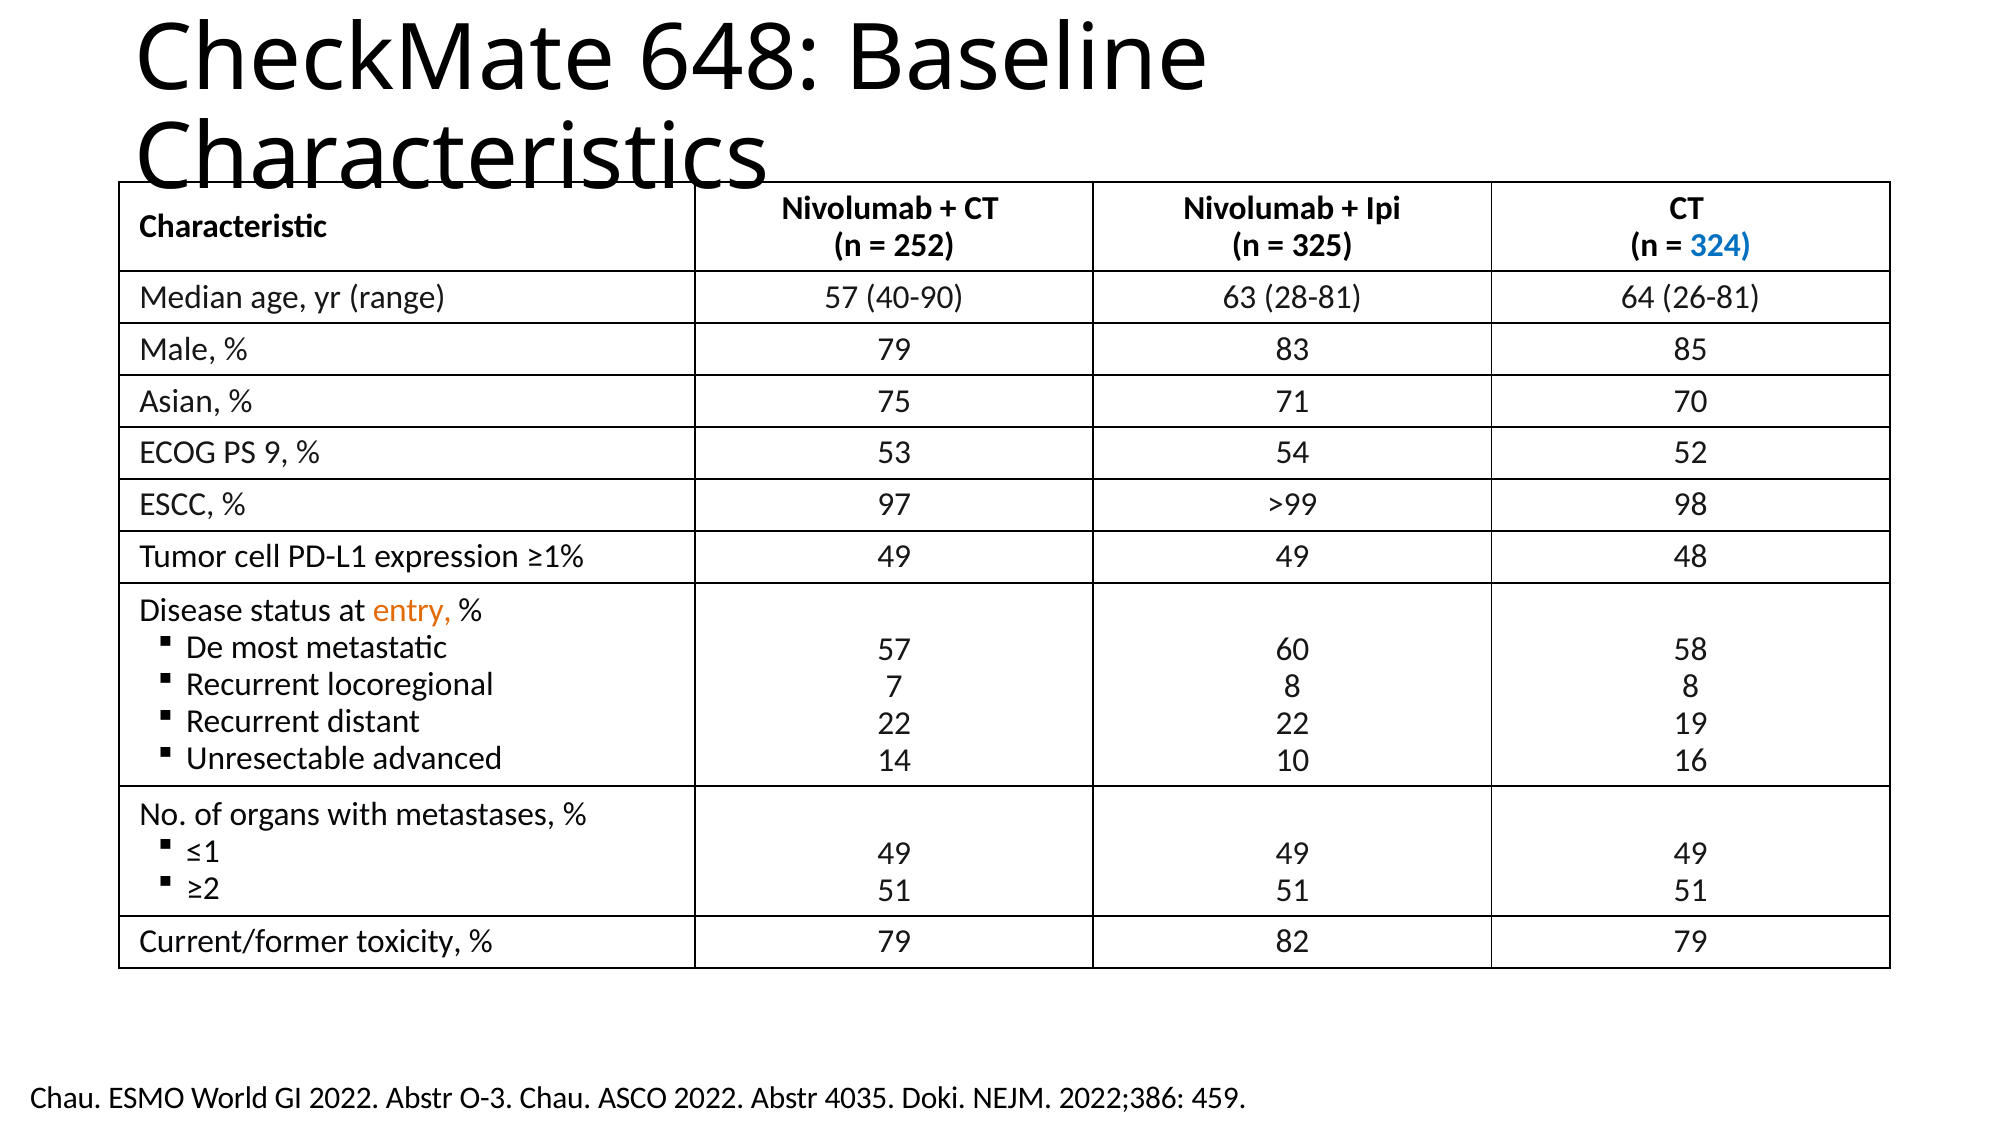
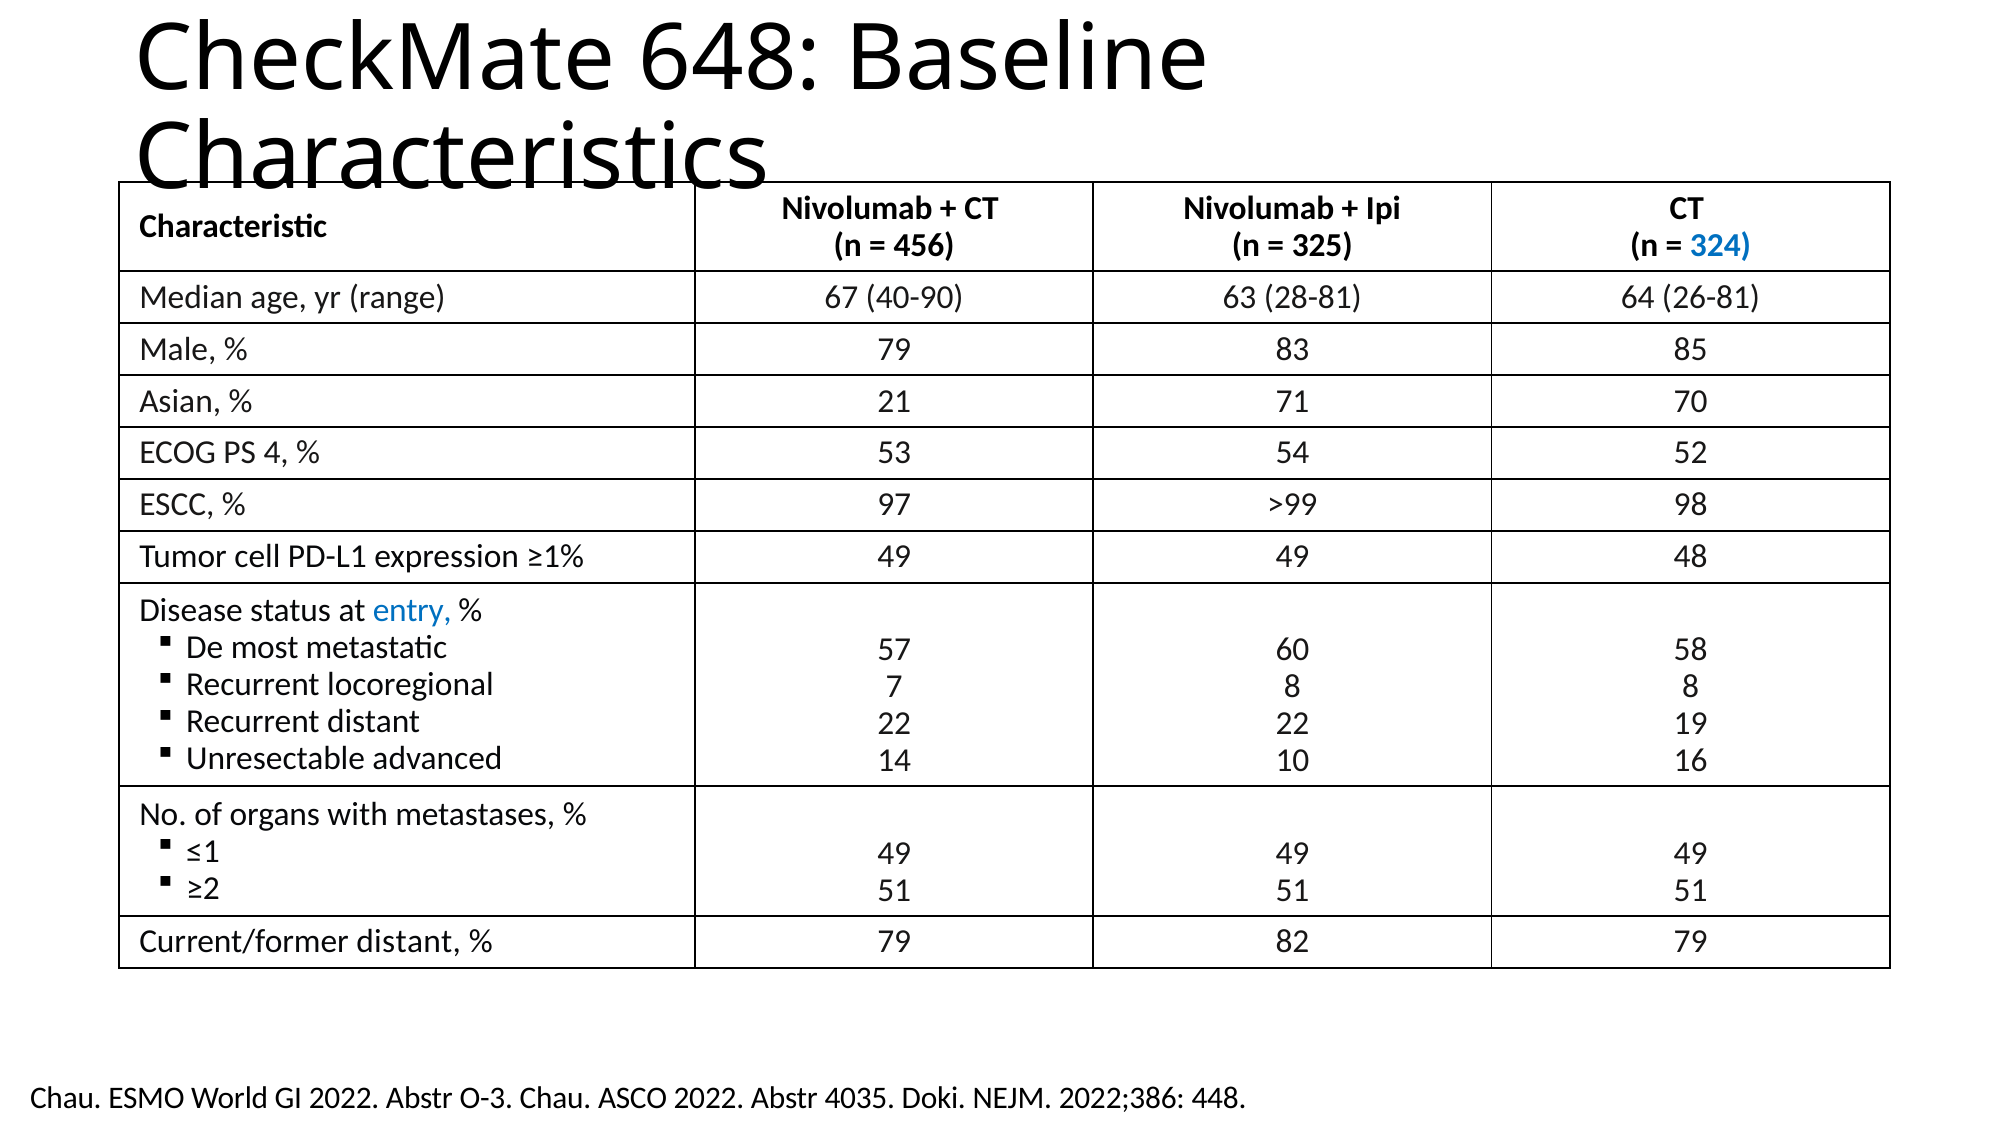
252: 252 -> 456
range 57: 57 -> 67
75: 75 -> 21
9: 9 -> 4
entry colour: orange -> blue
Current/former toxicity: toxicity -> distant
459: 459 -> 448
